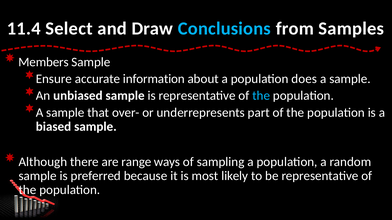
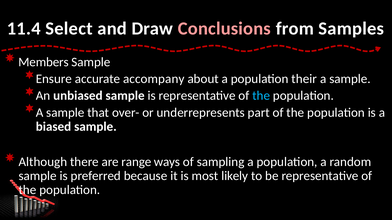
Conclusions colour: light blue -> pink
information: information -> accompany
does: does -> their
